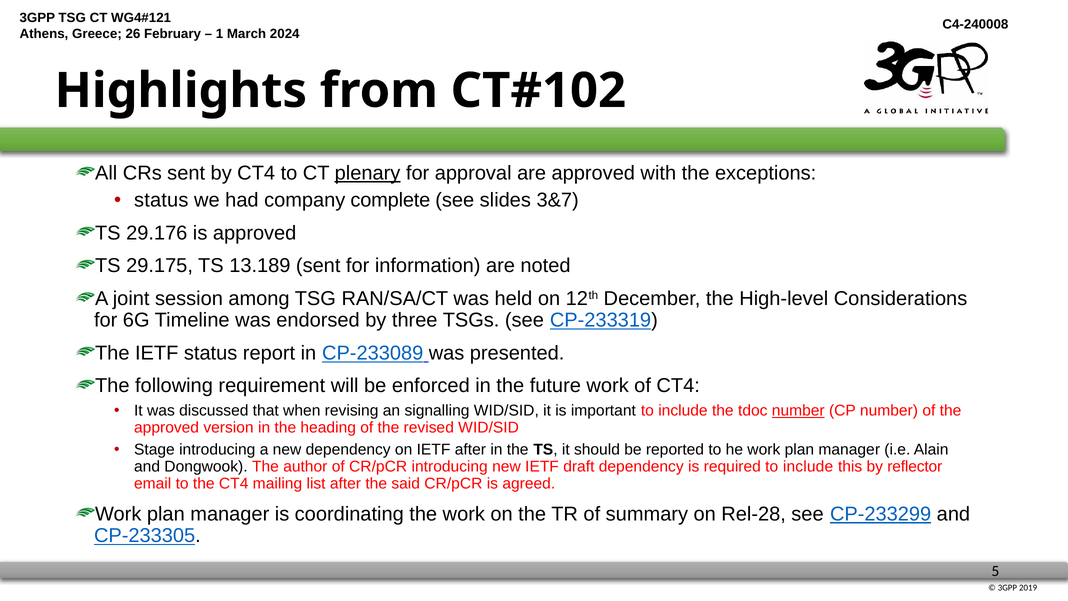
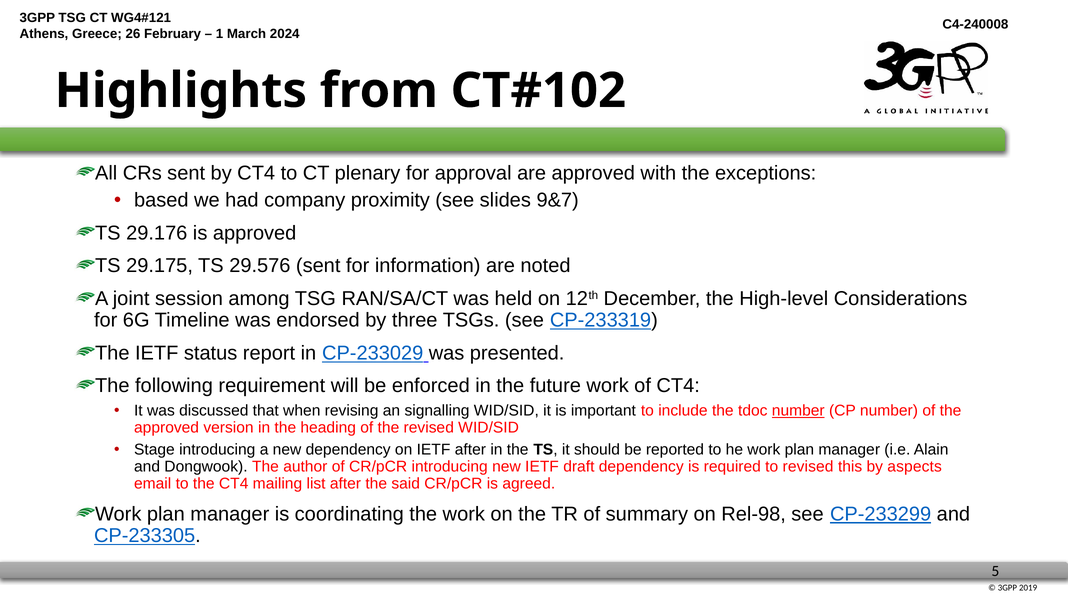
plenary underline: present -> none
status at (161, 200): status -> based
complete: complete -> proximity
3&7: 3&7 -> 9&7
13.189: 13.189 -> 29.576
CP-233089: CP-233089 -> CP-233029
required to include: include -> revised
reflector: reflector -> aspects
Rel-28: Rel-28 -> Rel-98
